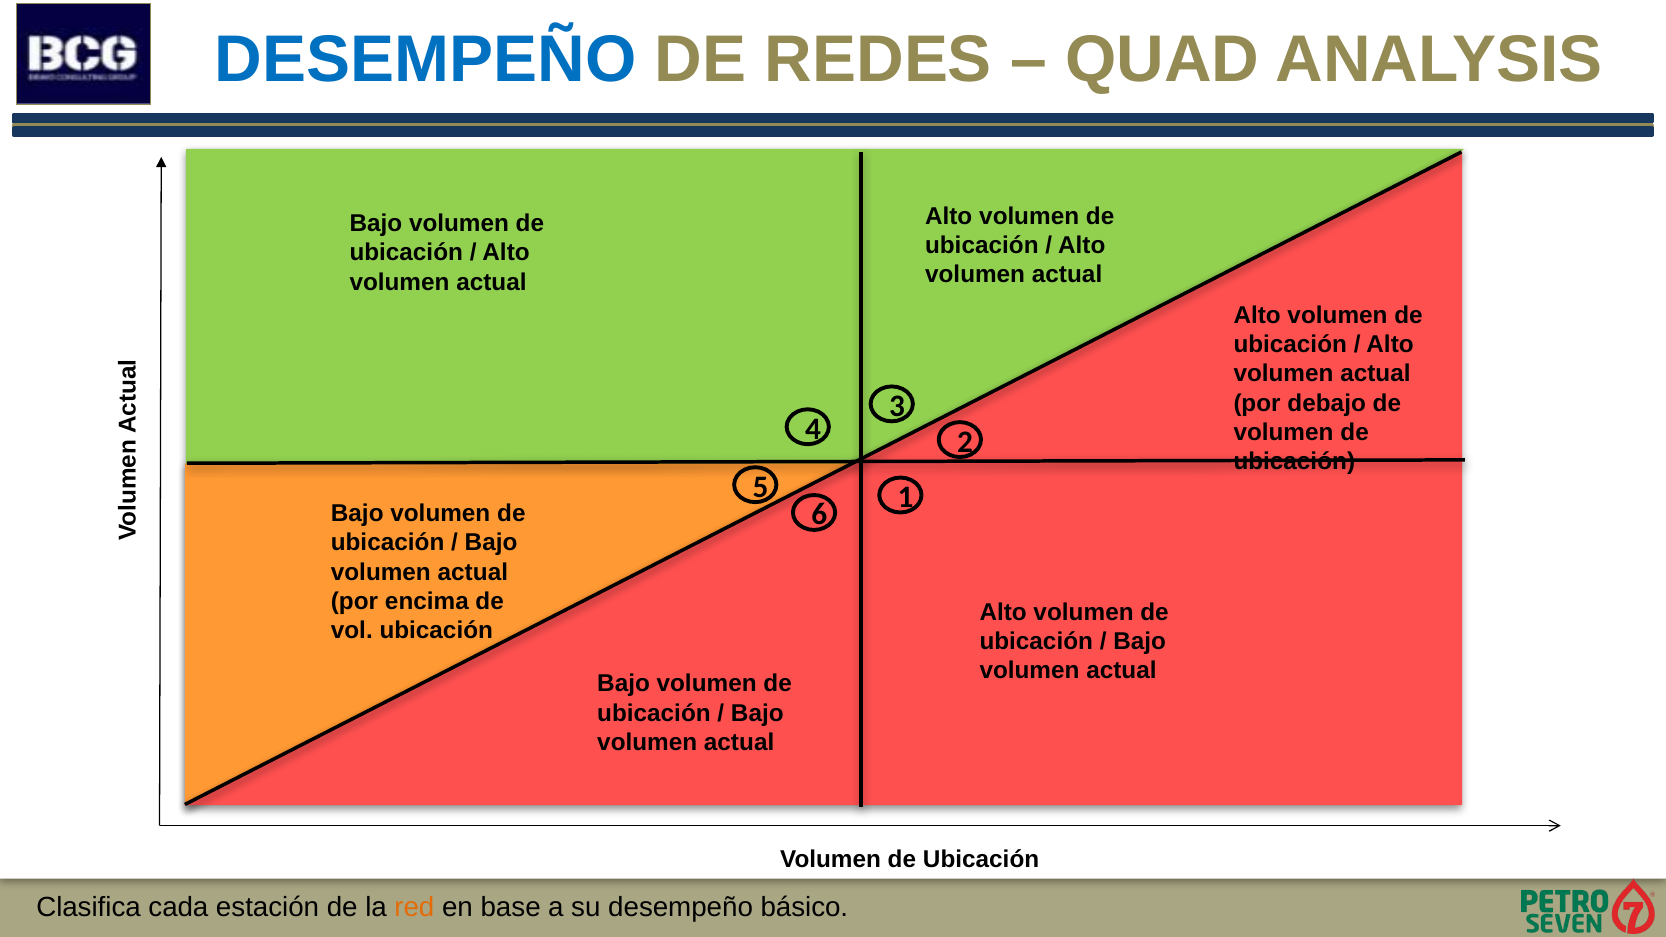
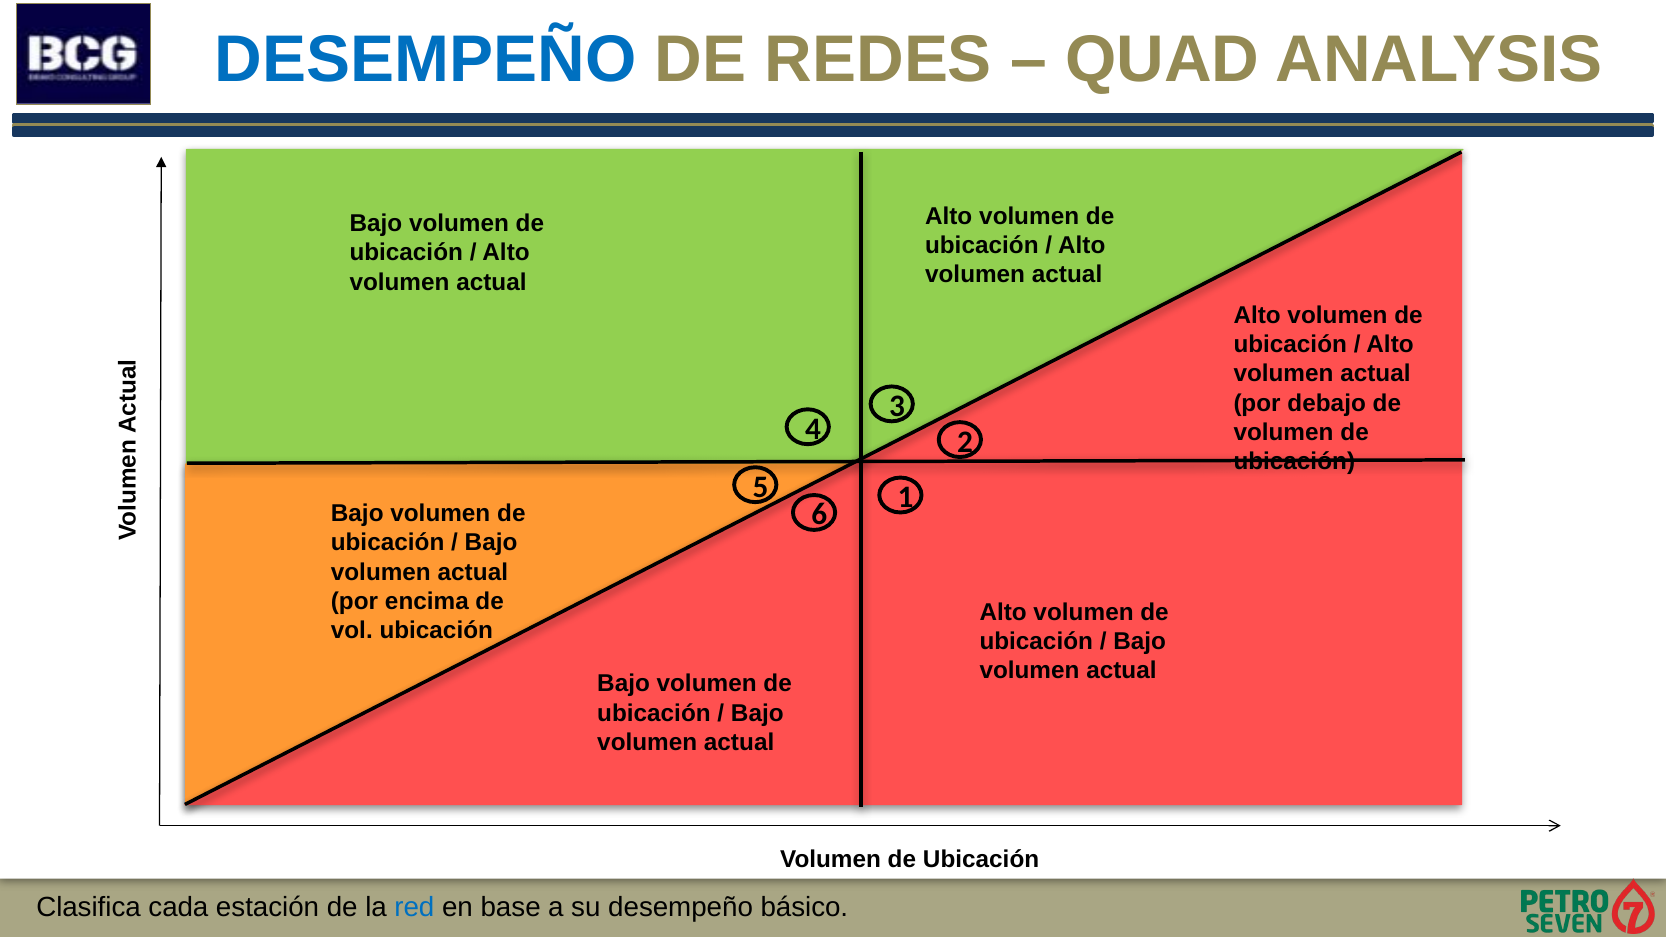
red colour: orange -> blue
